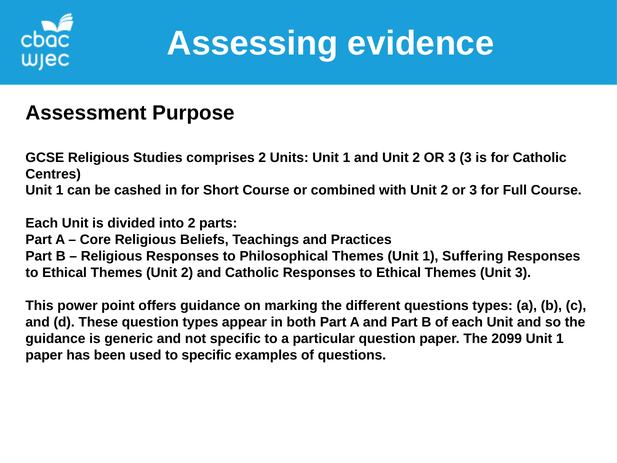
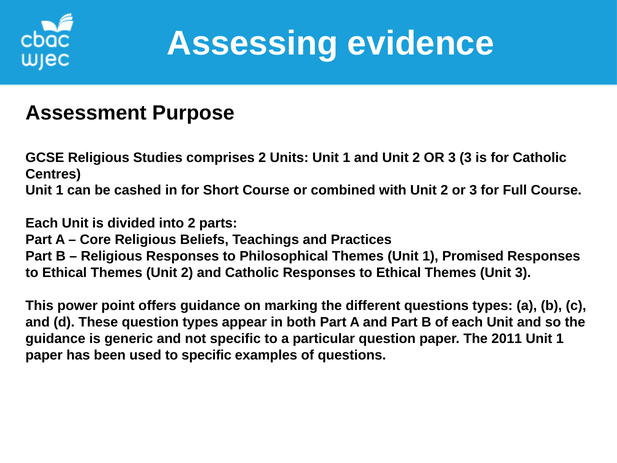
Suffering: Suffering -> Promised
2099: 2099 -> 2011
